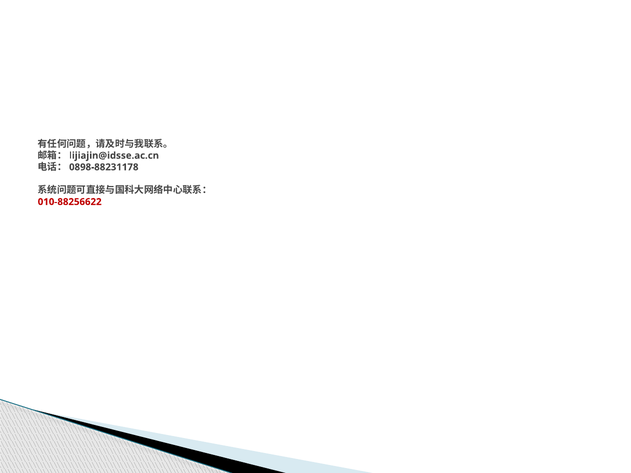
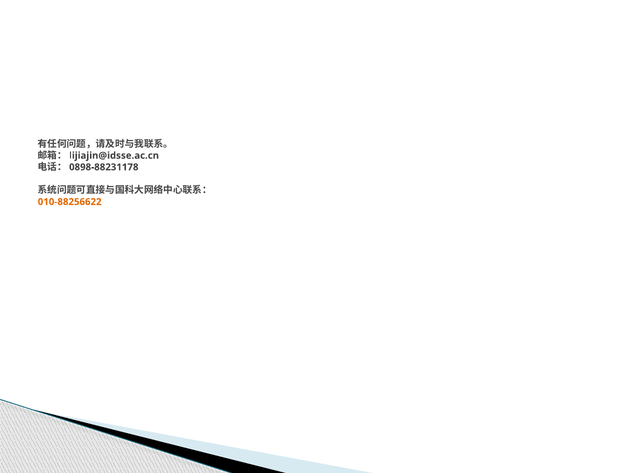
010-88256622 colour: red -> orange
